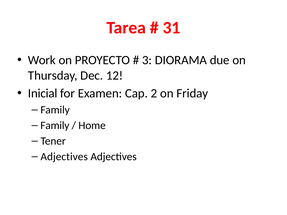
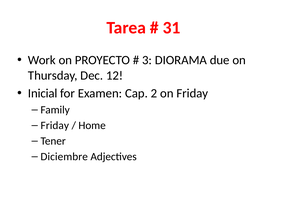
Family at (55, 125): Family -> Friday
Adjectives at (64, 157): Adjectives -> Diciembre
